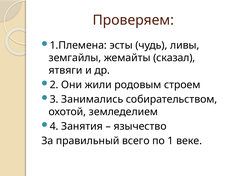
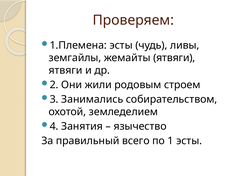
жемайты сказал: сказал -> ятвяги
1 веке: веке -> эсты
